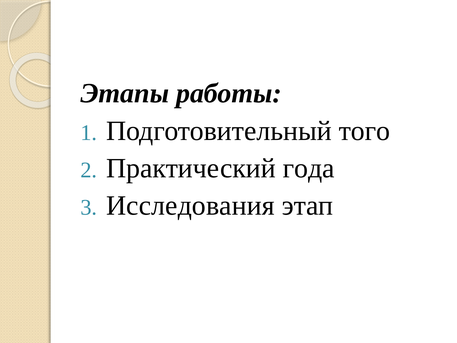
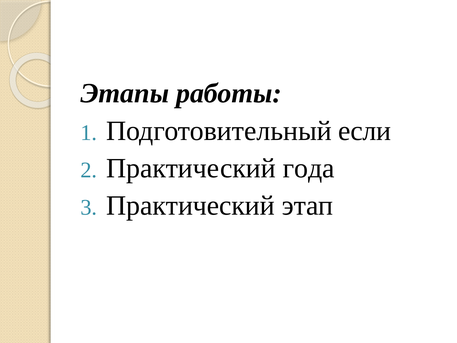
того: того -> если
Исследования at (190, 205): Исследования -> Практический
